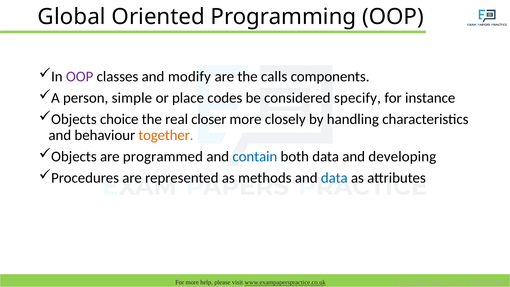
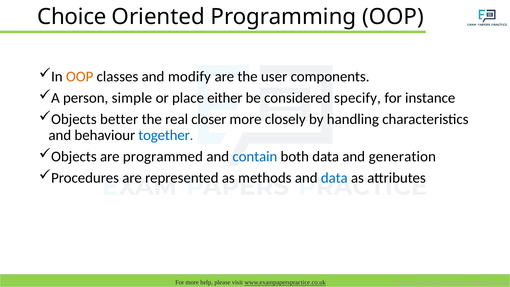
Global: Global -> Choice
OOP at (80, 77) colour: purple -> orange
calls: calls -> user
codes: codes -> either
choice: choice -> better
together colour: orange -> blue
developing: developing -> generation
